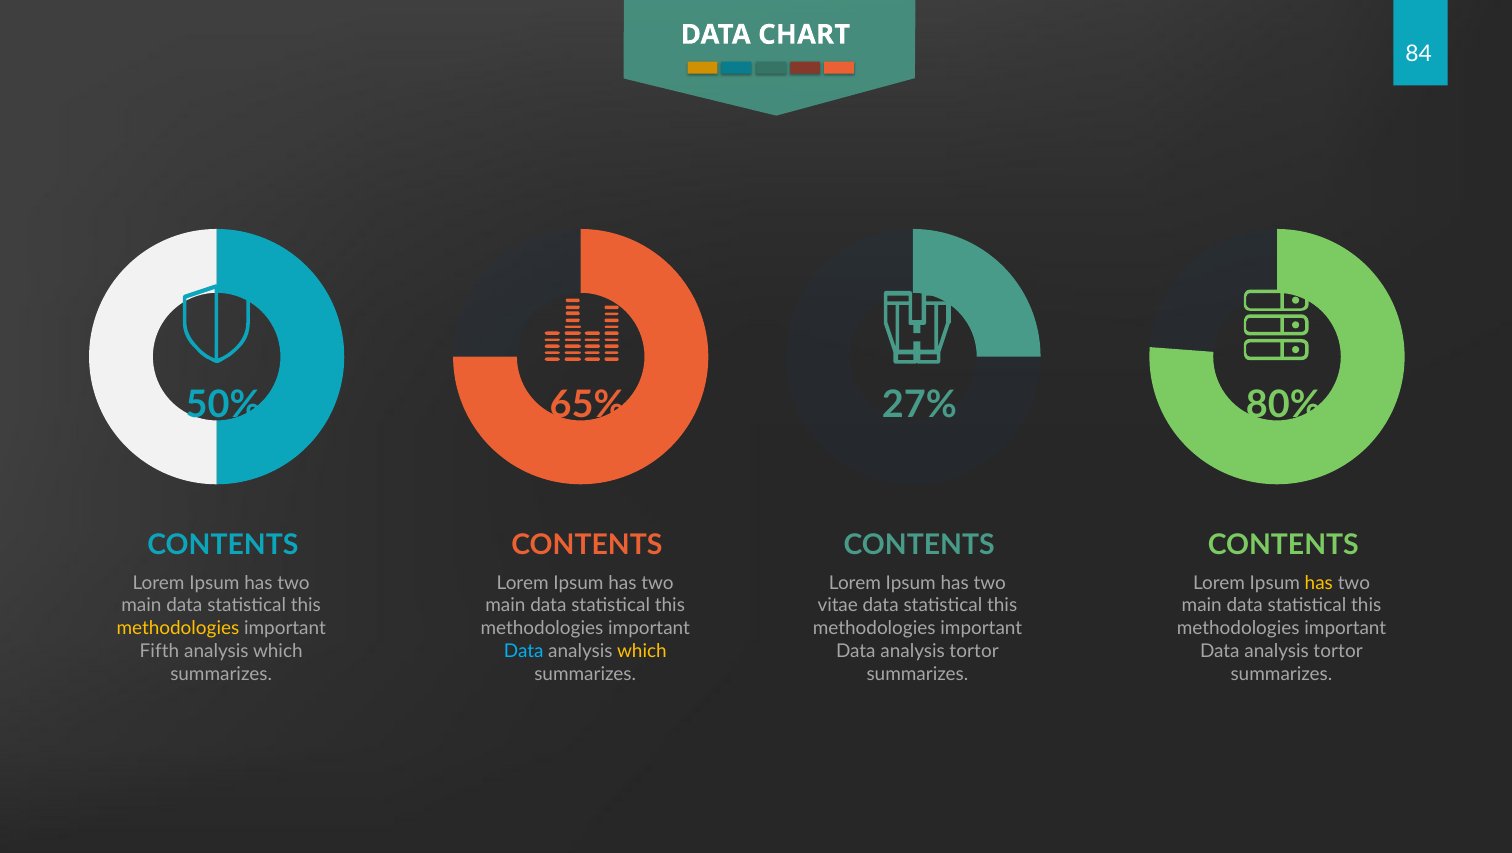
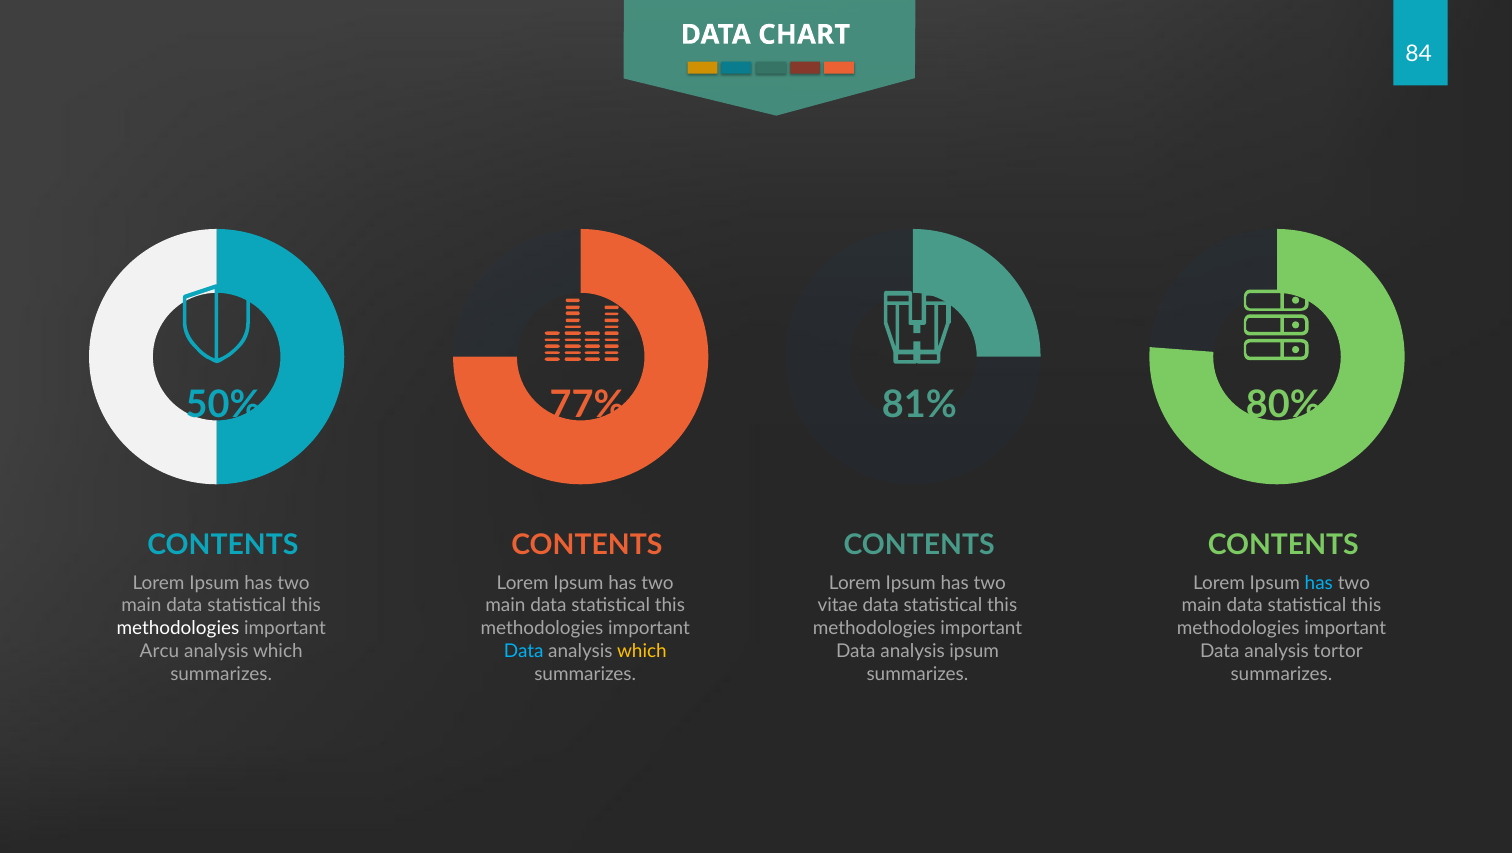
65%: 65% -> 77%
27%: 27% -> 81%
has at (1319, 582) colour: yellow -> light blue
methodologies at (178, 628) colour: yellow -> white
Fifth: Fifth -> Arcu
tortor at (974, 651): tortor -> ipsum
